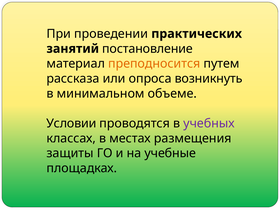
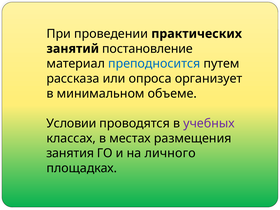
преподносится colour: orange -> blue
возникнуть: возникнуть -> организует
защиты: защиты -> занятия
учебные: учебные -> личного
